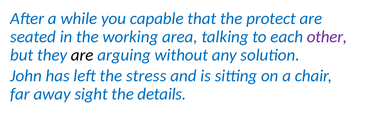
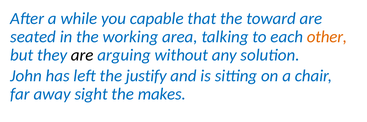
protect: protect -> toward
other colour: purple -> orange
stress: stress -> justify
details: details -> makes
